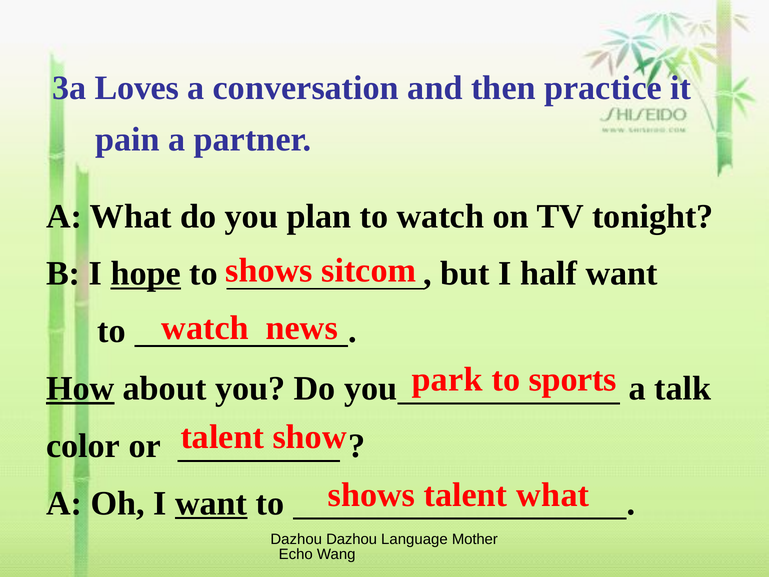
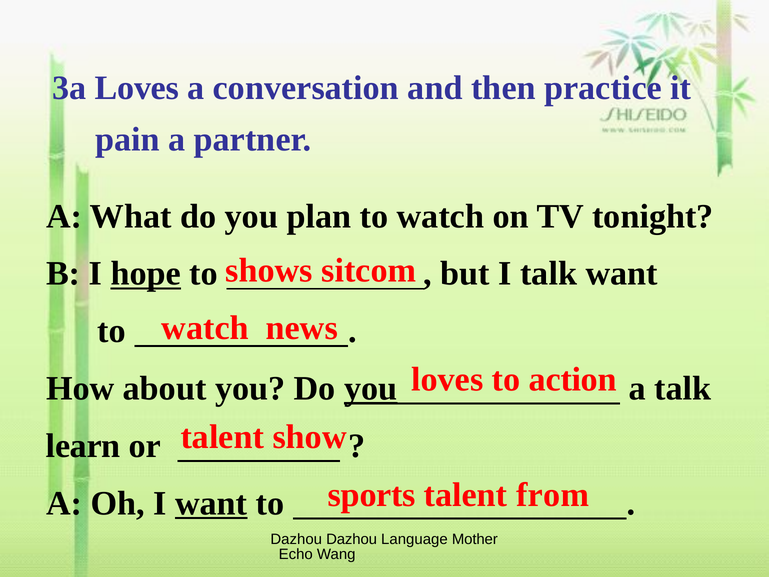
I half: half -> talk
park at (447, 379): park -> loves
sports: sports -> action
How underline: present -> none
you at (371, 388) underline: none -> present
color: color -> learn
shows at (372, 495): shows -> sports
talent what: what -> from
